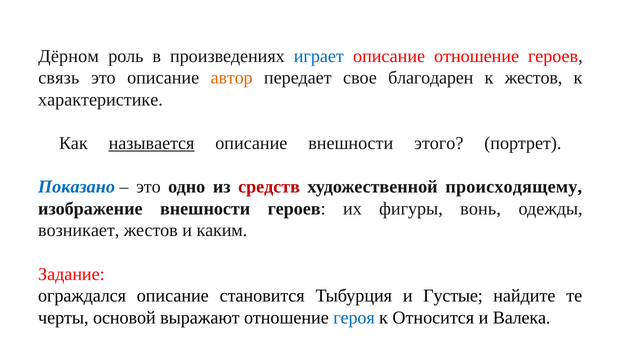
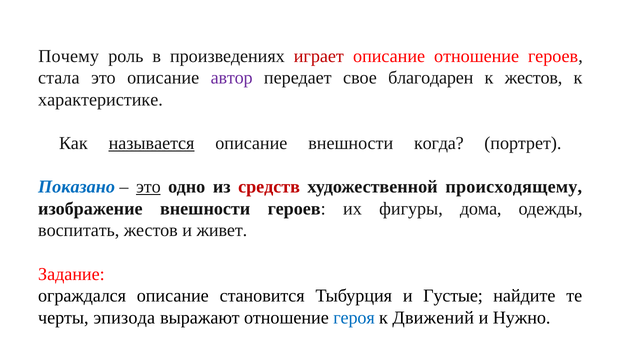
Дёрном: Дёрном -> Почему
играет colour: blue -> red
связь: связь -> стала
автор colour: orange -> purple
этого: этого -> когда
это at (148, 186) underline: none -> present
вонь: вонь -> дома
возникает: возникает -> воспитать
каким: каким -> живет
основой: основой -> эпизода
Относится: Относится -> Движений
Валека: Валека -> Нужно
